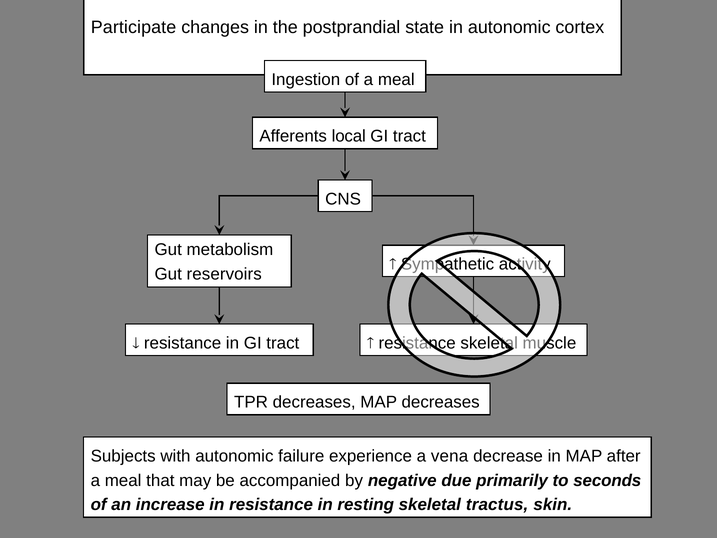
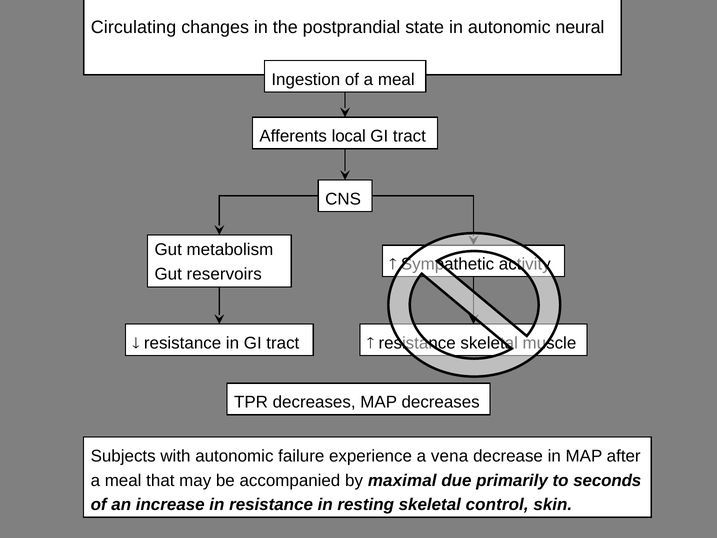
Participate: Participate -> Circulating
cortex: cortex -> neural
negative: negative -> maximal
tractus: tractus -> control
